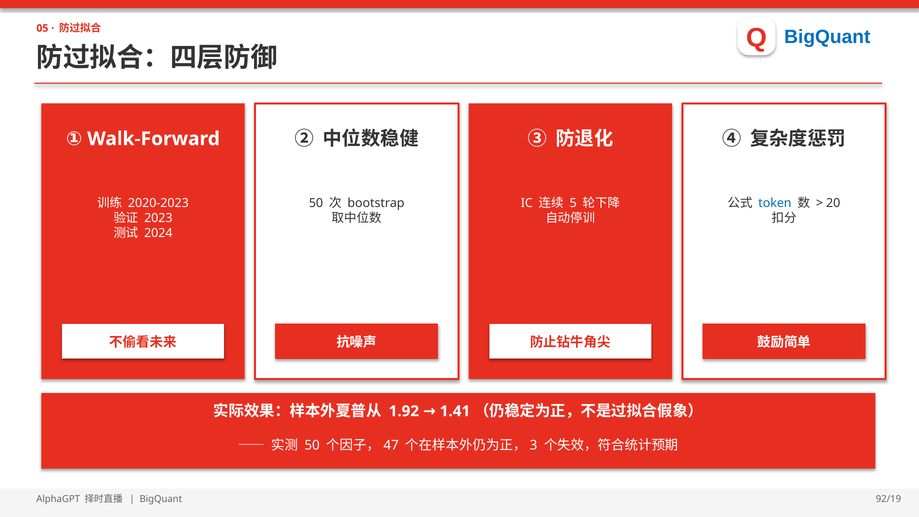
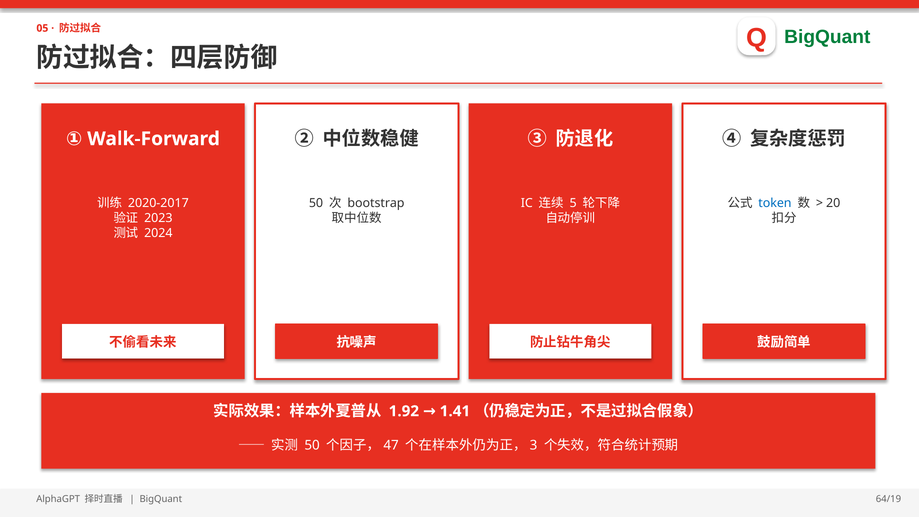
BigQuant at (827, 37) colour: blue -> green
2020-2023: 2020-2023 -> 2020-2017
92/19: 92/19 -> 64/19
